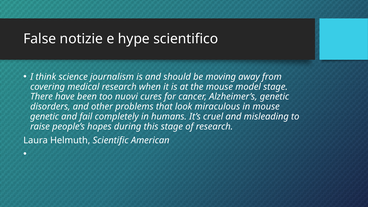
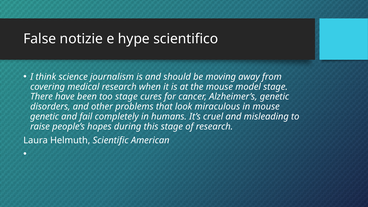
too nuovi: nuovi -> stage
